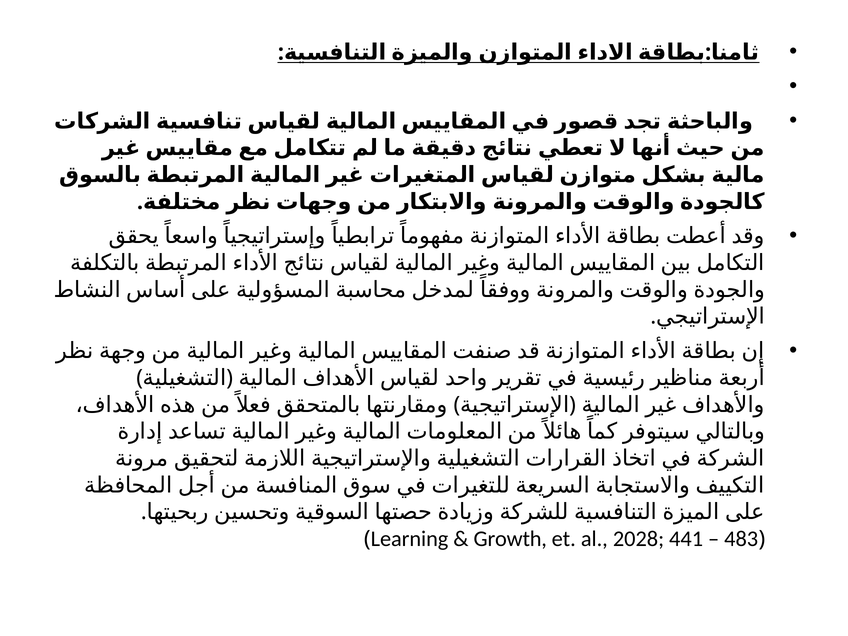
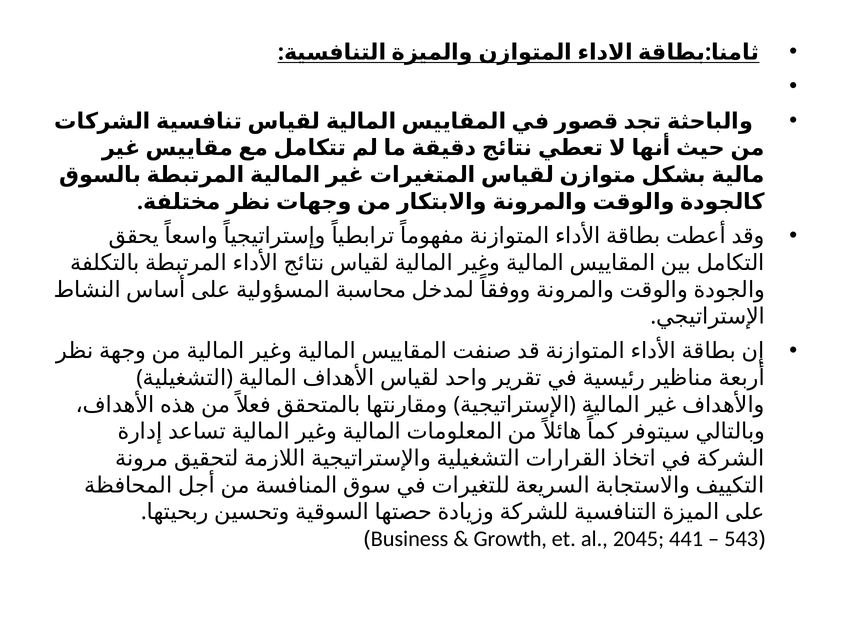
Learning: Learning -> Business
2028: 2028 -> 2045
483: 483 -> 543
